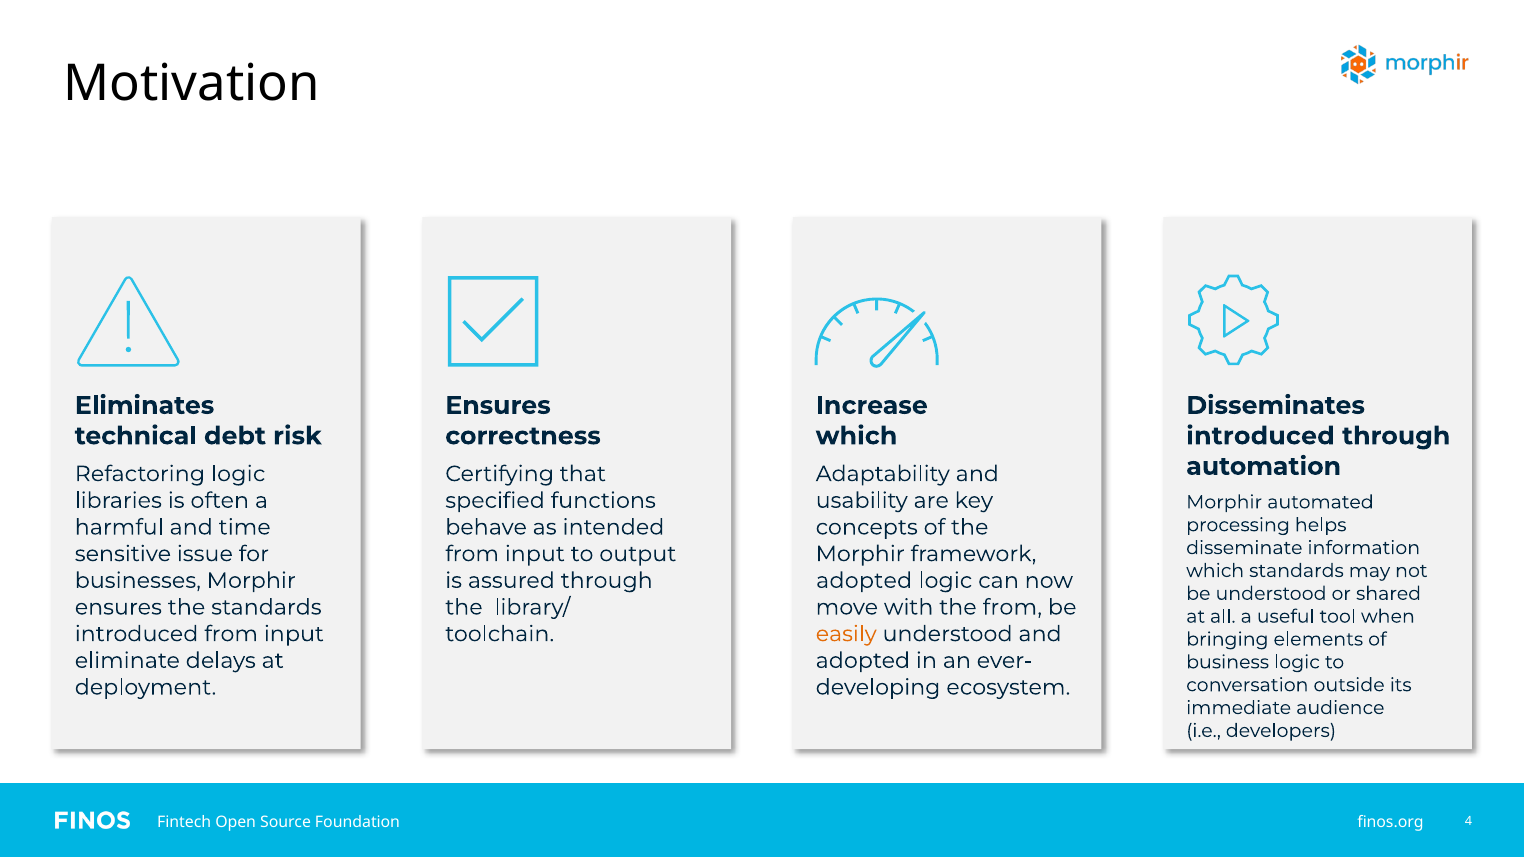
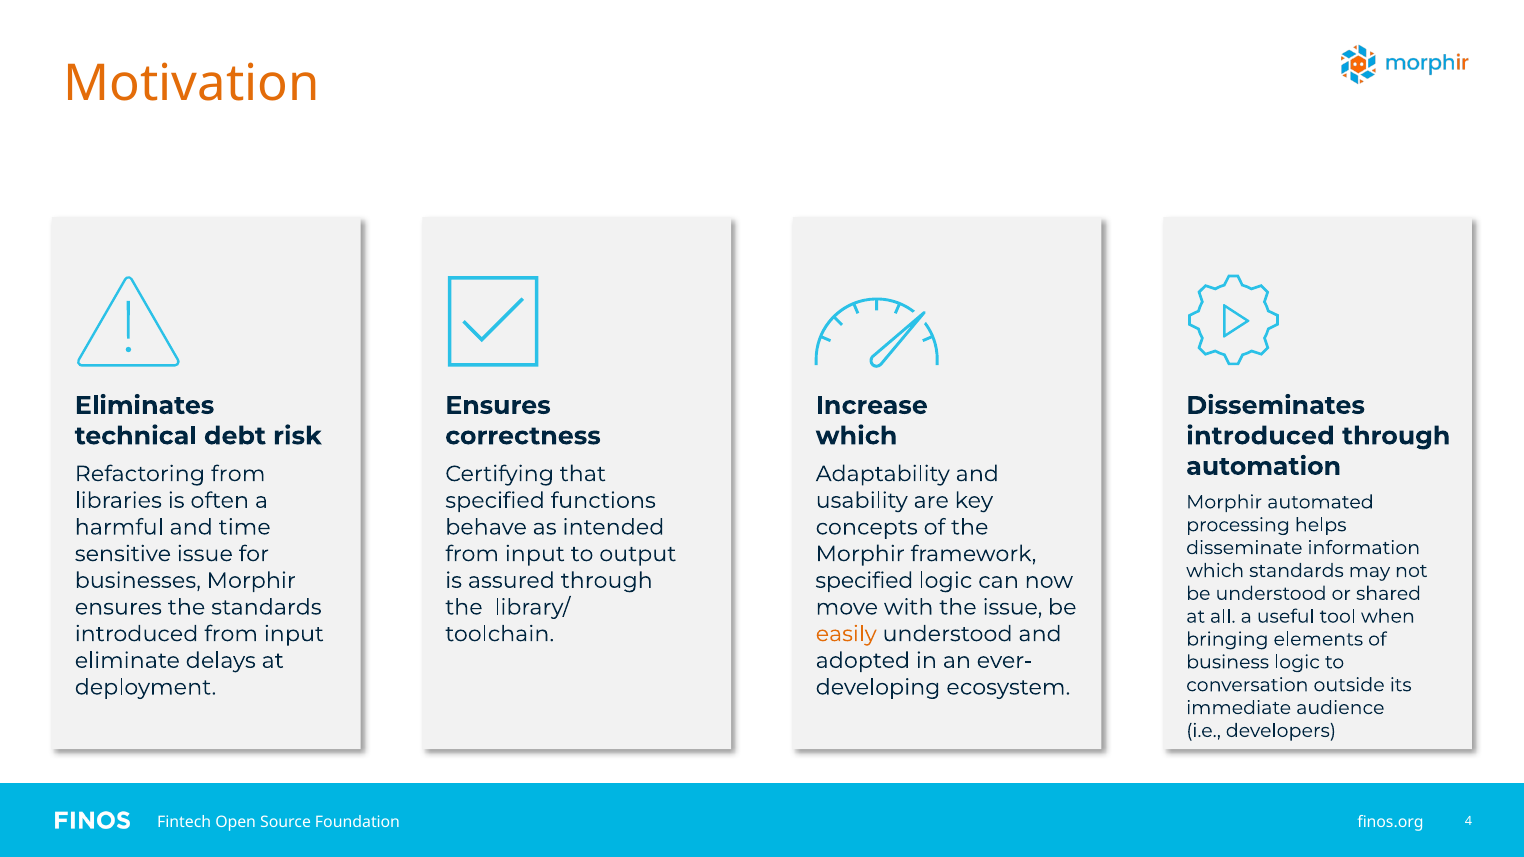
Motivation colour: black -> orange
Refactoring logic: logic -> from
adopted at (864, 581): adopted -> specified
the from: from -> issue
